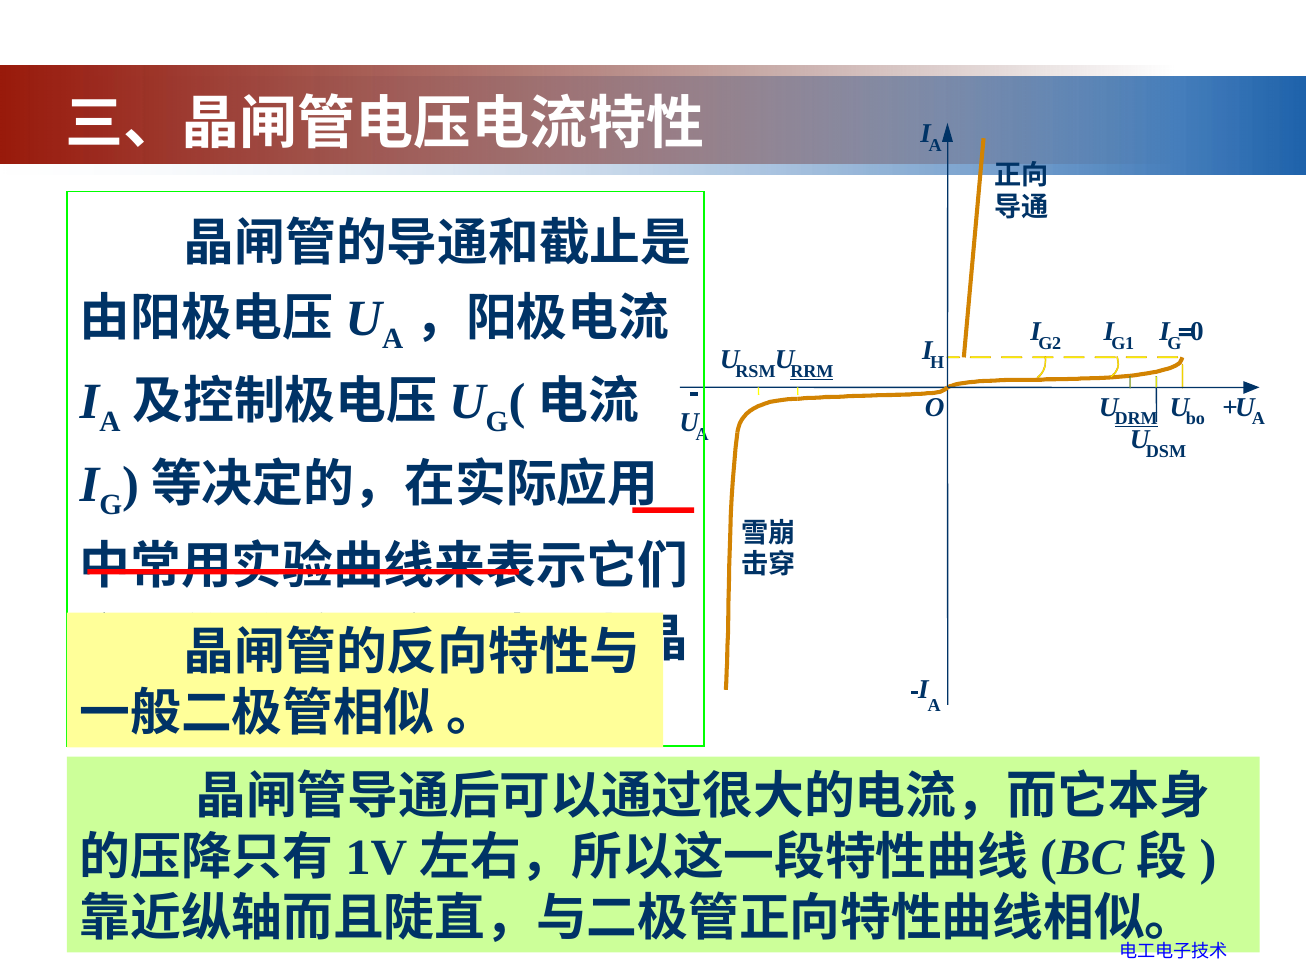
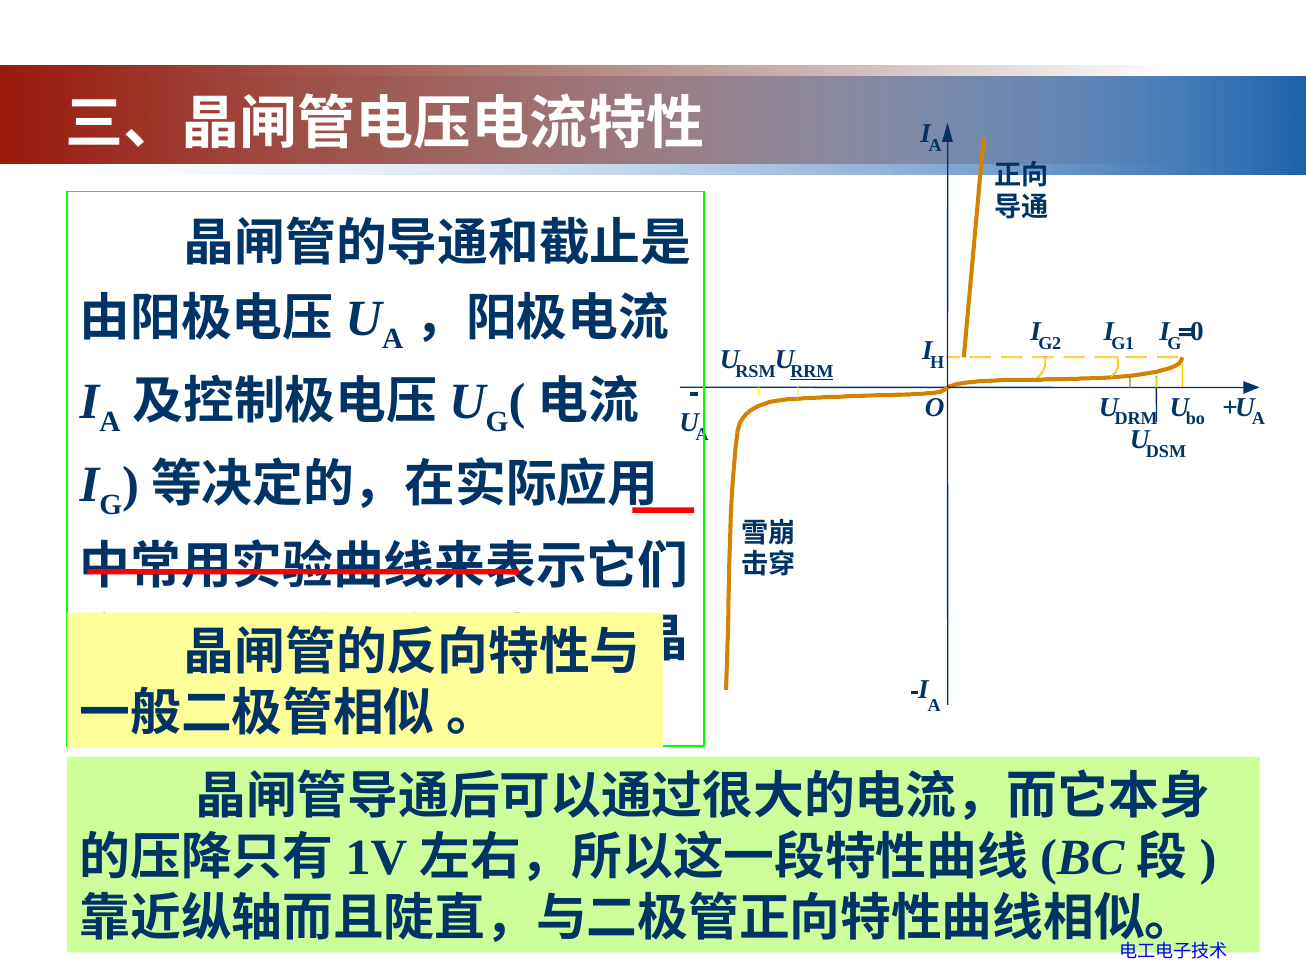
DRM underline: present -> none
